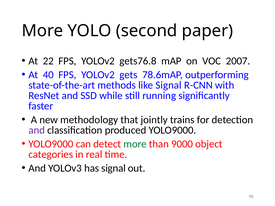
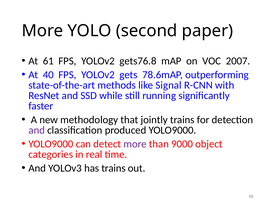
22: 22 -> 61
more at (135, 144) colour: green -> purple
has signal: signal -> trains
